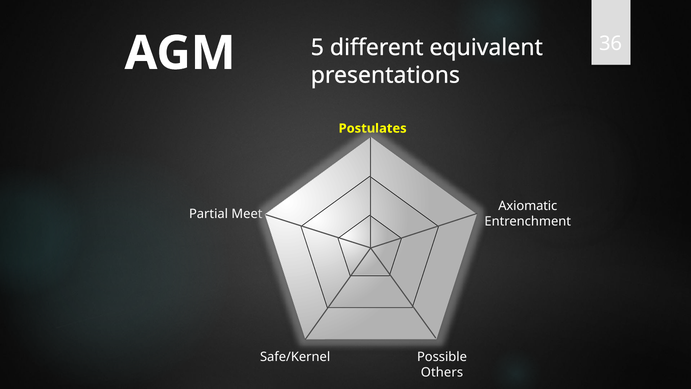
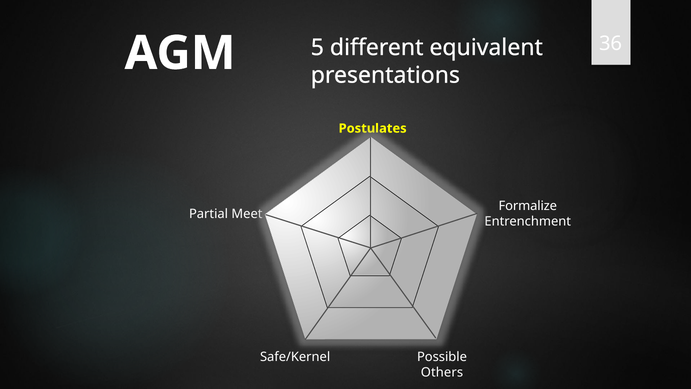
Axiomatic: Axiomatic -> Formalize
